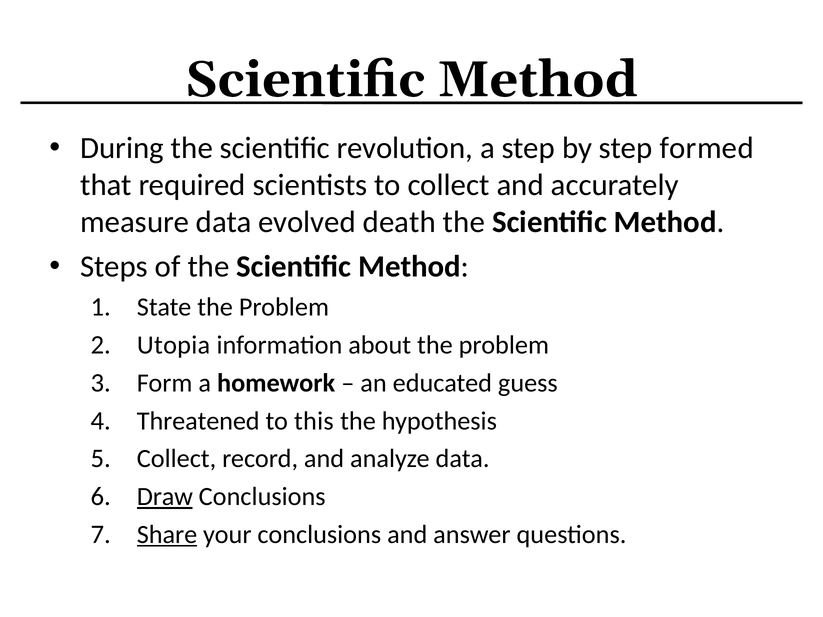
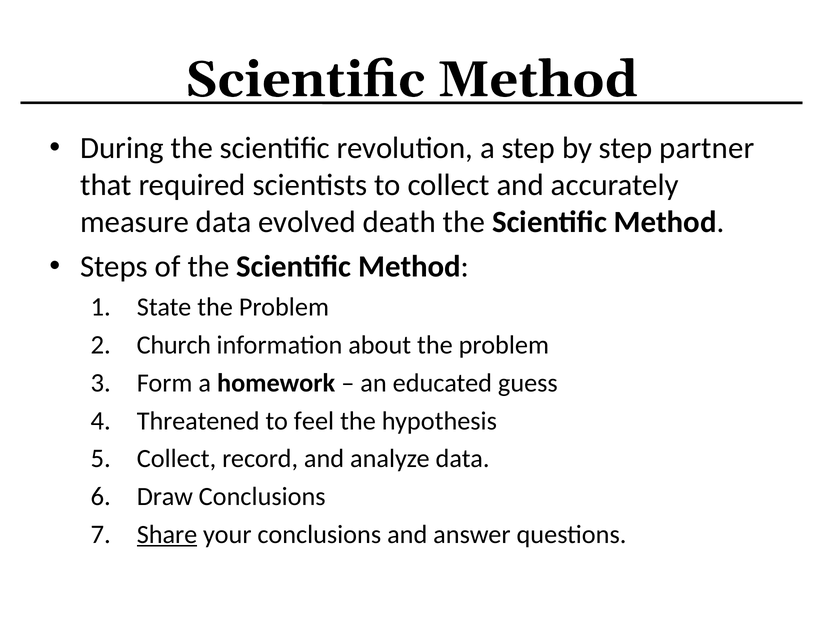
formed: formed -> partner
Utopia: Utopia -> Church
this: this -> feel
Draw underline: present -> none
